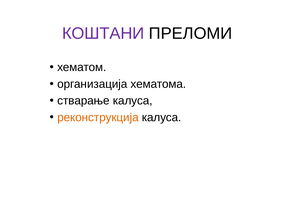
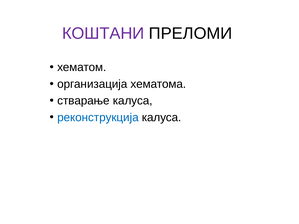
реконструкција colour: orange -> blue
